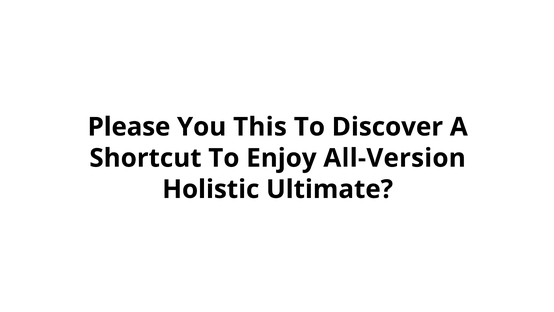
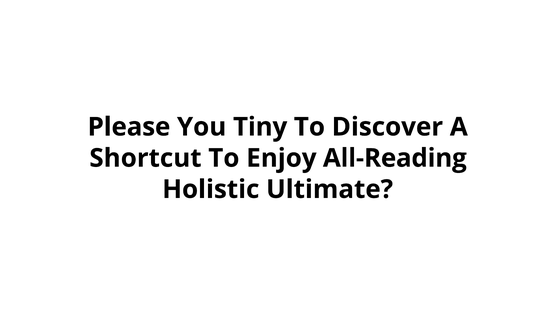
This: This -> Tiny
All-Version: All-Version -> All-Reading
